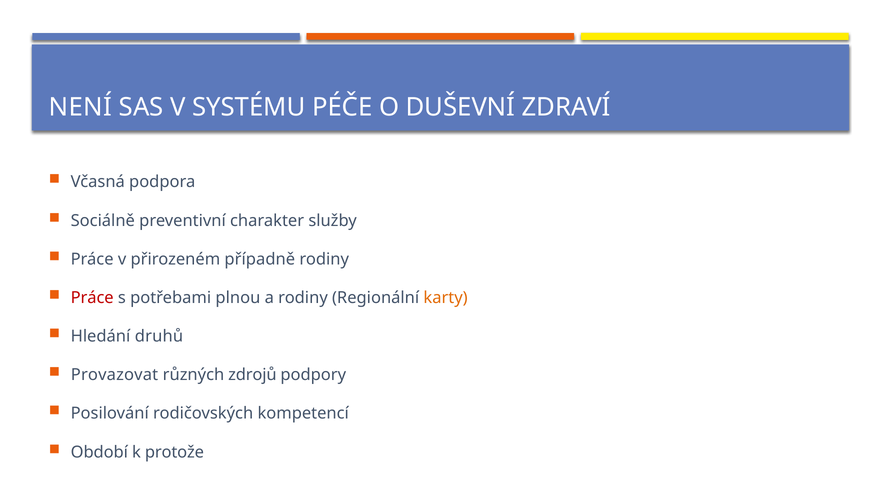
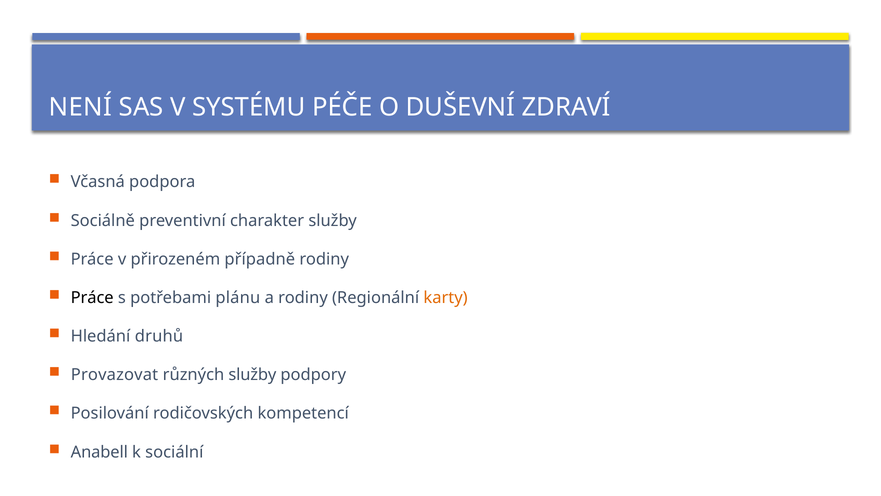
Práce at (92, 297) colour: red -> black
plnou: plnou -> plánu
různých zdrojů: zdrojů -> služby
Období: Období -> Anabell
protože: protože -> sociální
